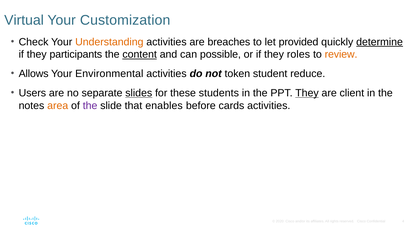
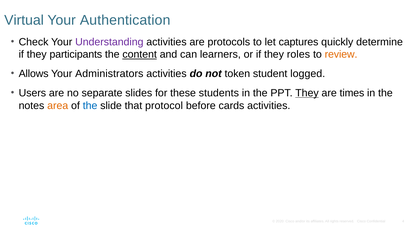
Customization: Customization -> Authentication
Understanding colour: orange -> purple
breaches: breaches -> protocols
provided: provided -> captures
determine underline: present -> none
possible: possible -> learners
Environmental: Environmental -> Administrators
reduce: reduce -> logged
slides underline: present -> none
client: client -> times
the at (90, 106) colour: purple -> blue
enables: enables -> protocol
